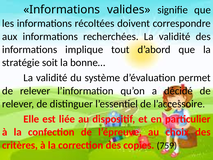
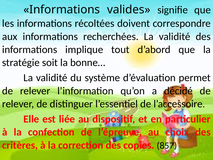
759: 759 -> 857
